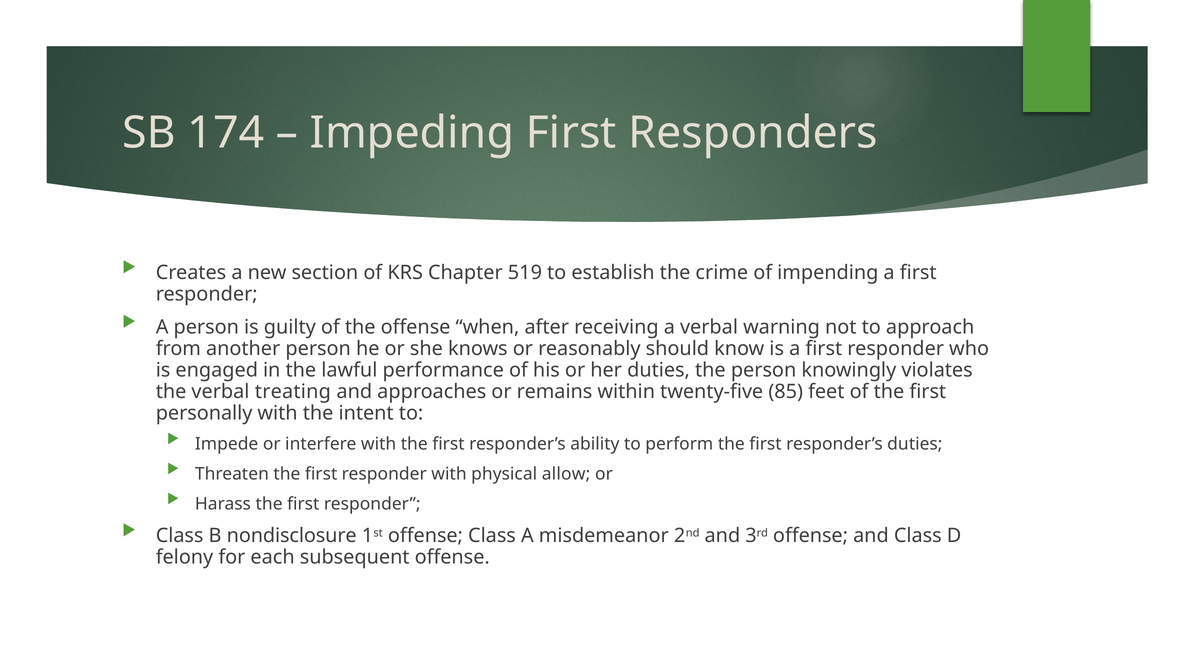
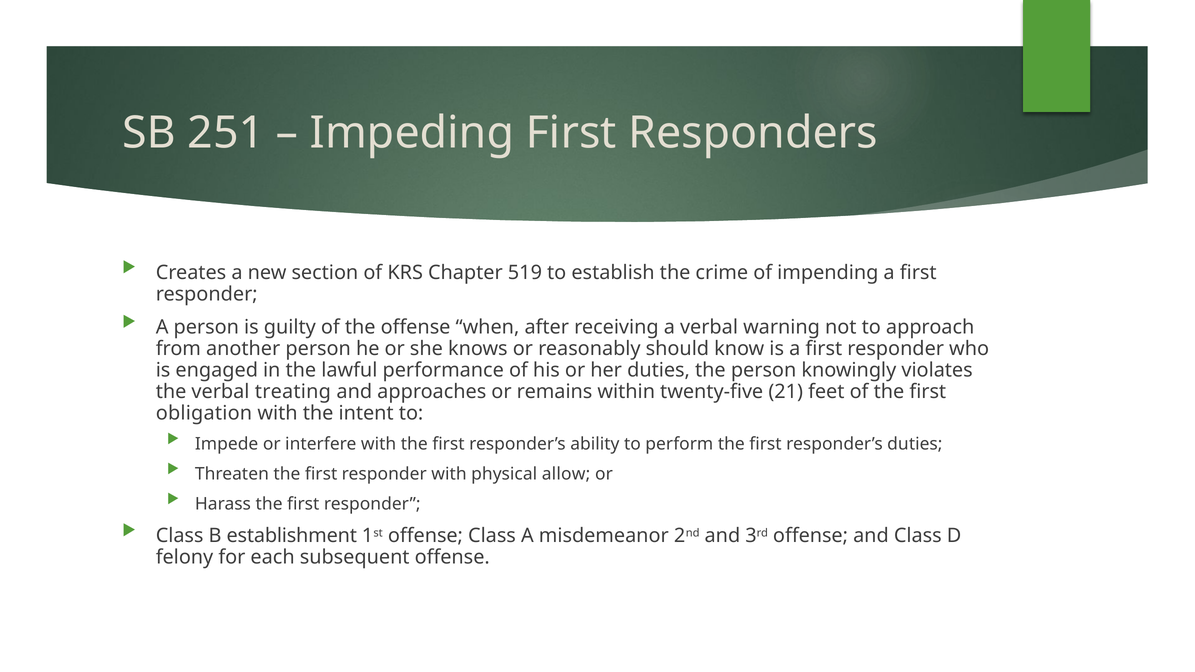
174: 174 -> 251
85: 85 -> 21
personally: personally -> obligation
nondisclosure: nondisclosure -> establishment
